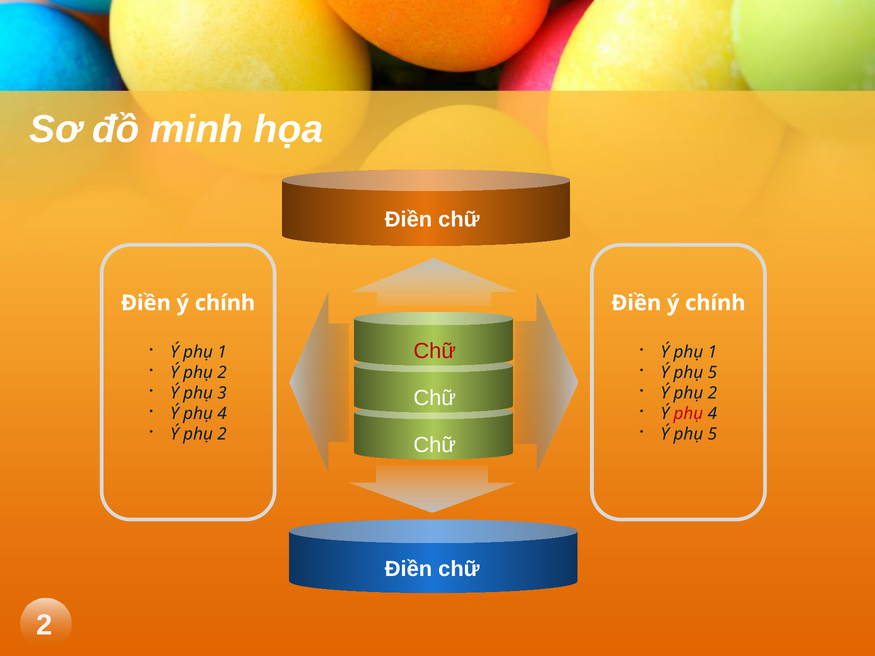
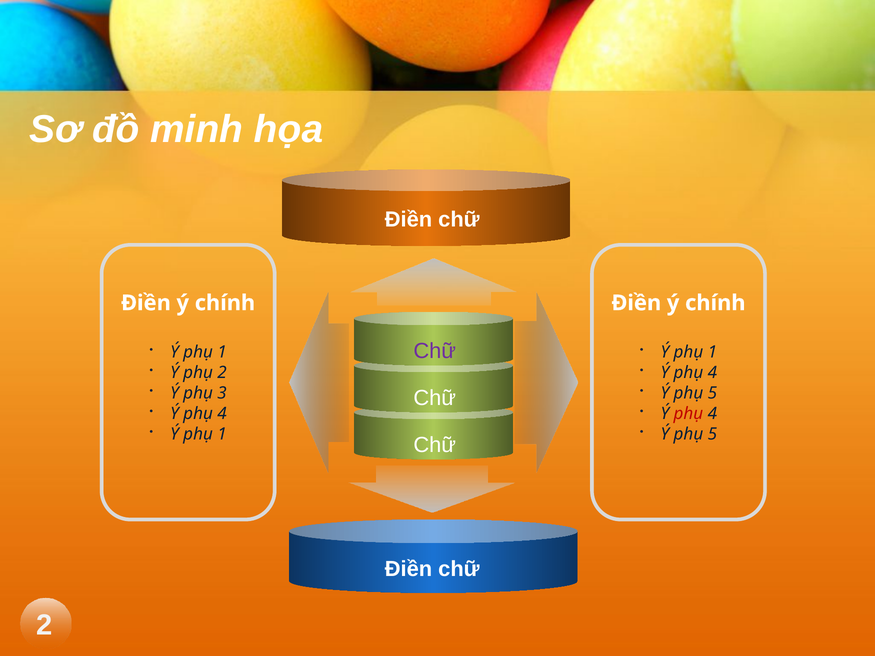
Chữ at (435, 351) colour: red -> purple
5 at (712, 373): 5 -> 4
2 at (712, 393): 2 -> 5
2 at (222, 434): 2 -> 1
